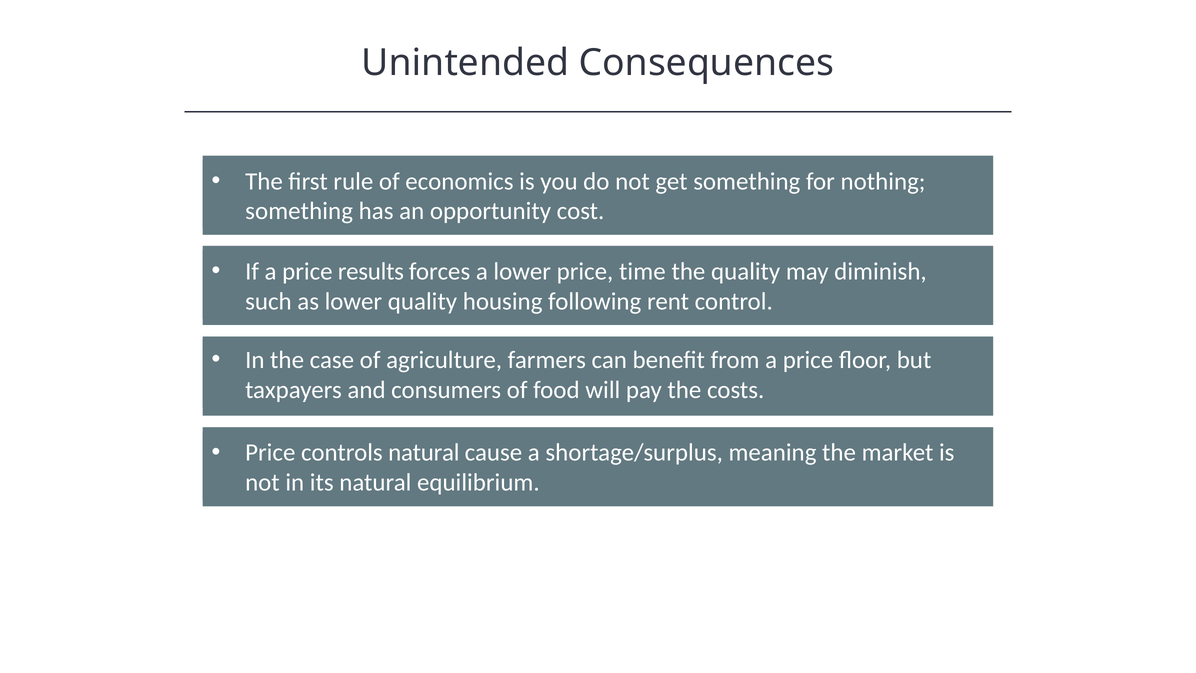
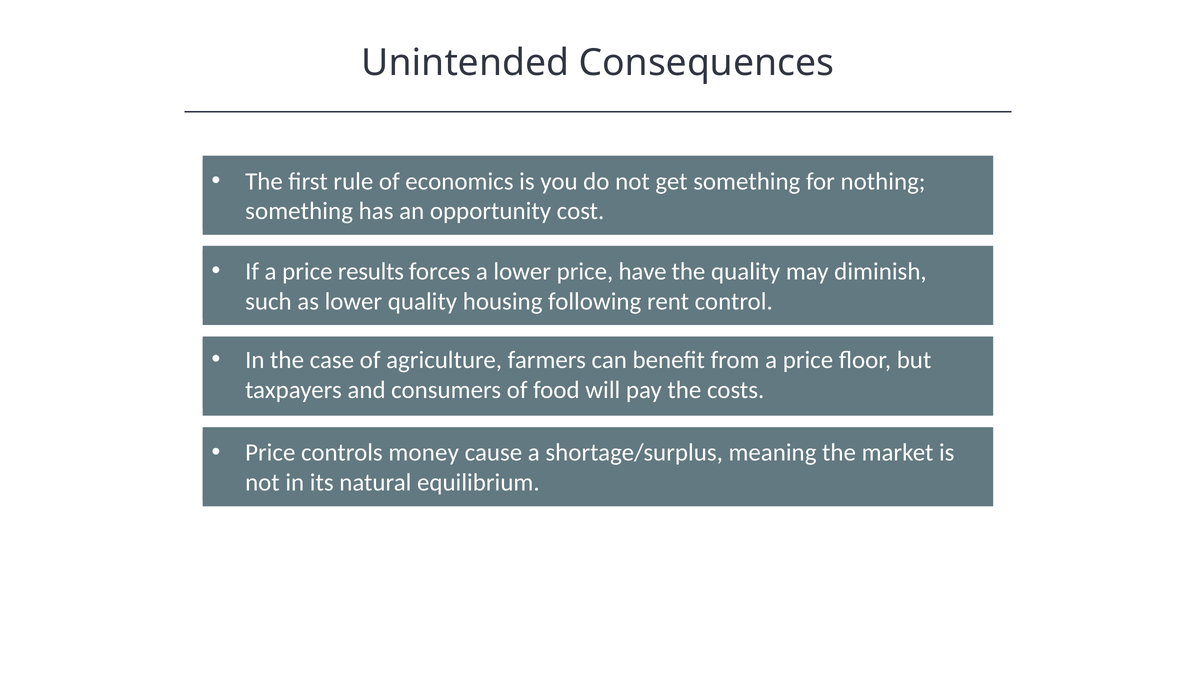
time: time -> have
controls natural: natural -> money
